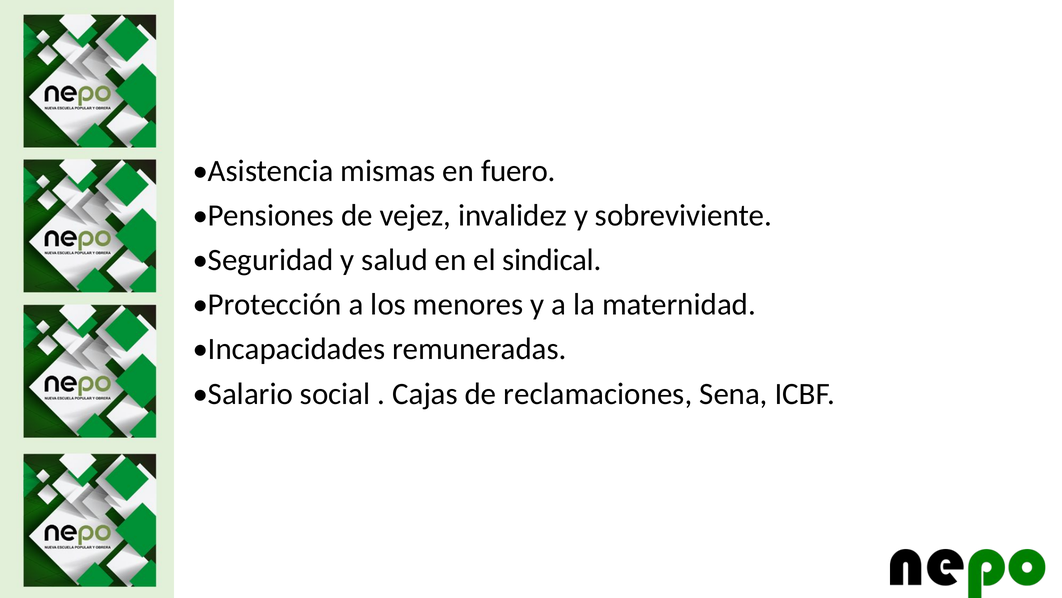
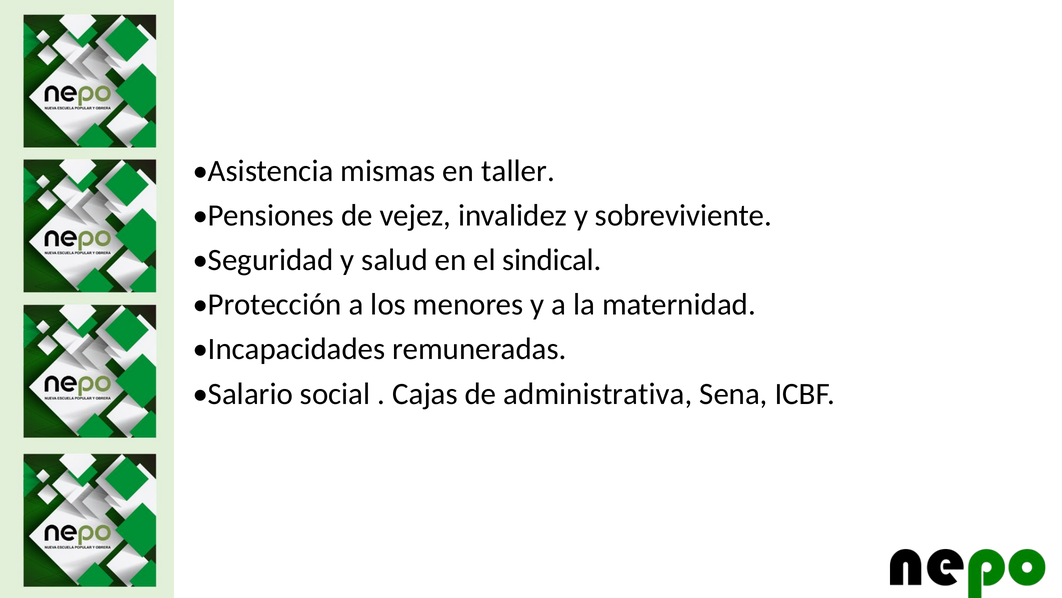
fuero: fuero -> taller
reclamaciones: reclamaciones -> administrativa
